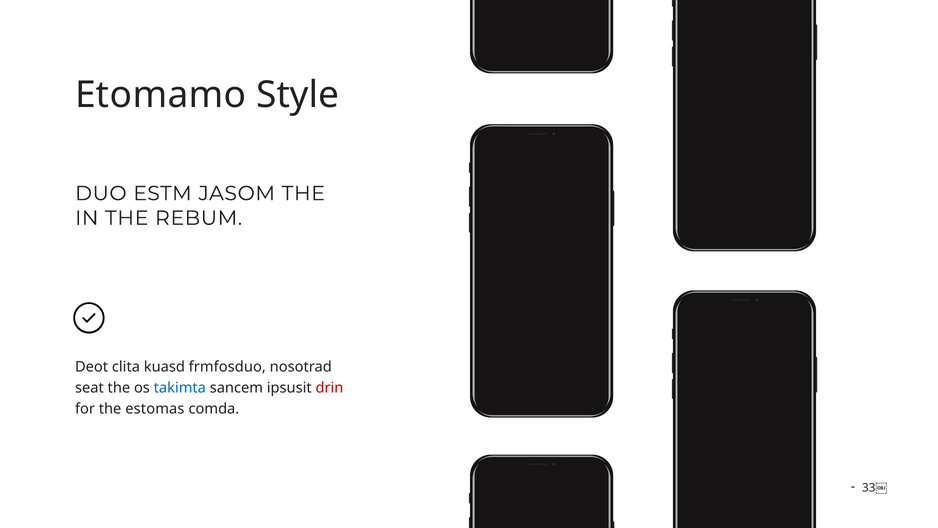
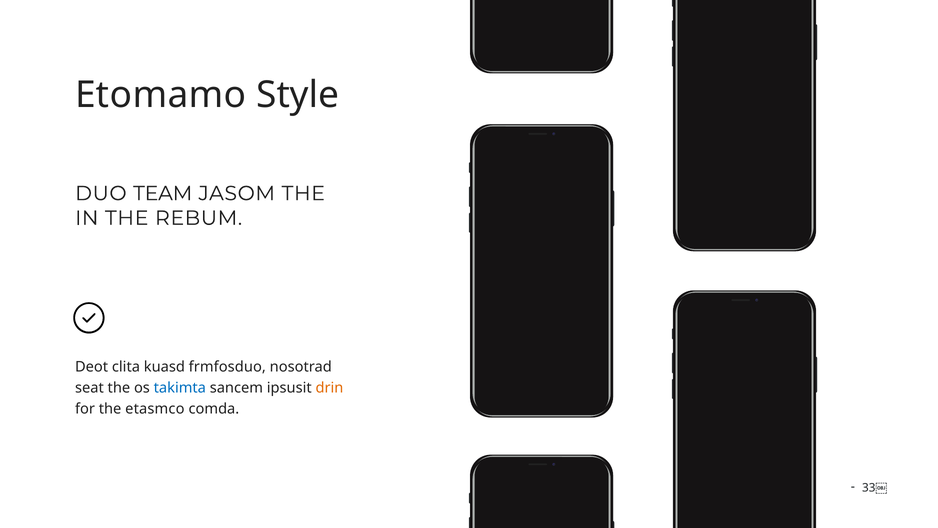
ESTM: ESTM -> TEAM
drin colour: red -> orange
estomas: estomas -> etasmco
